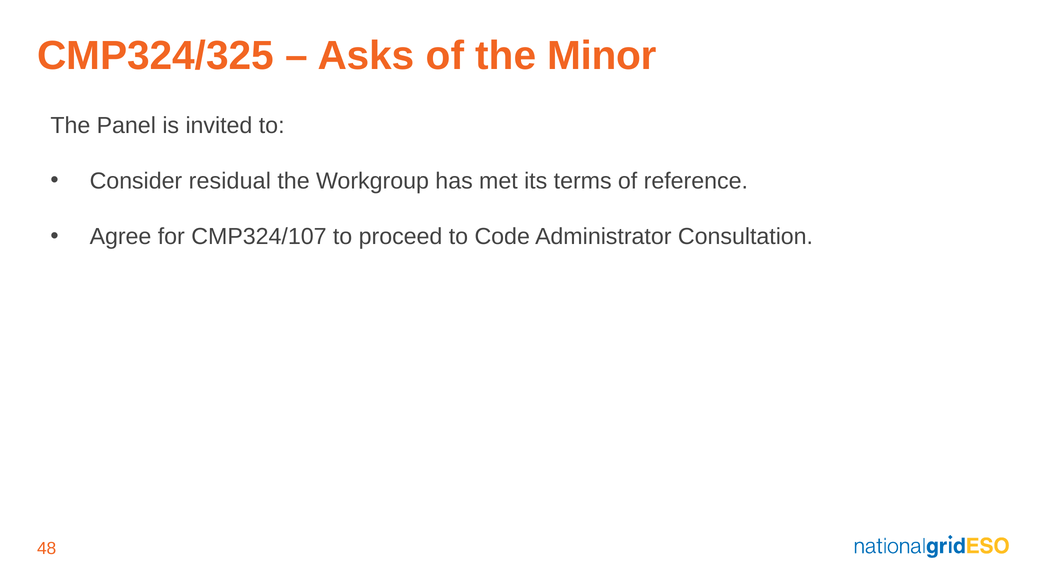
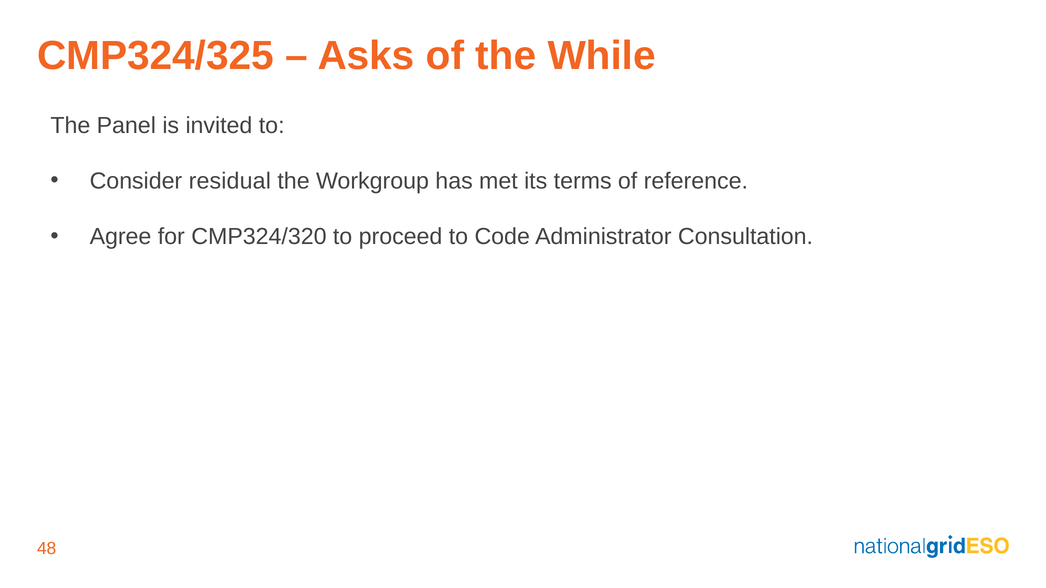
Minor: Minor -> While
CMP324/107: CMP324/107 -> CMP324/320
